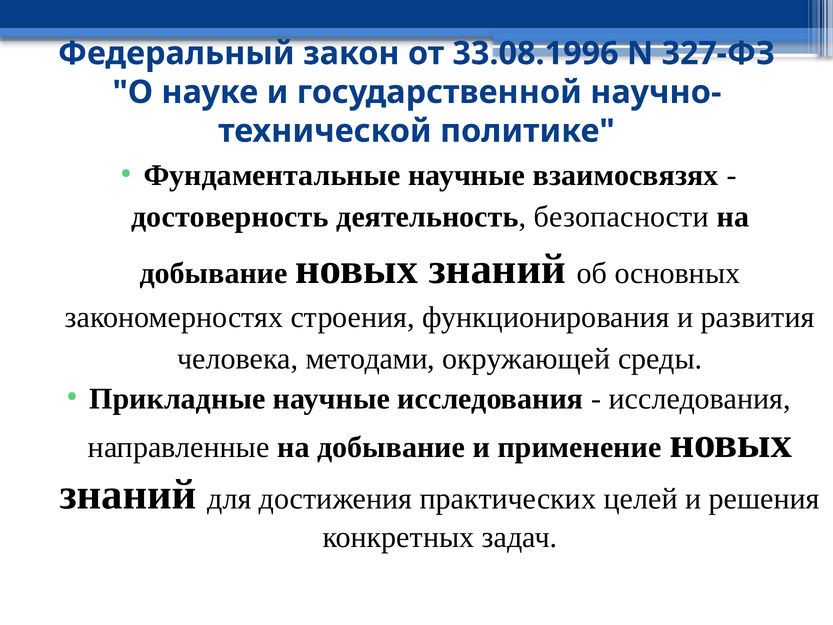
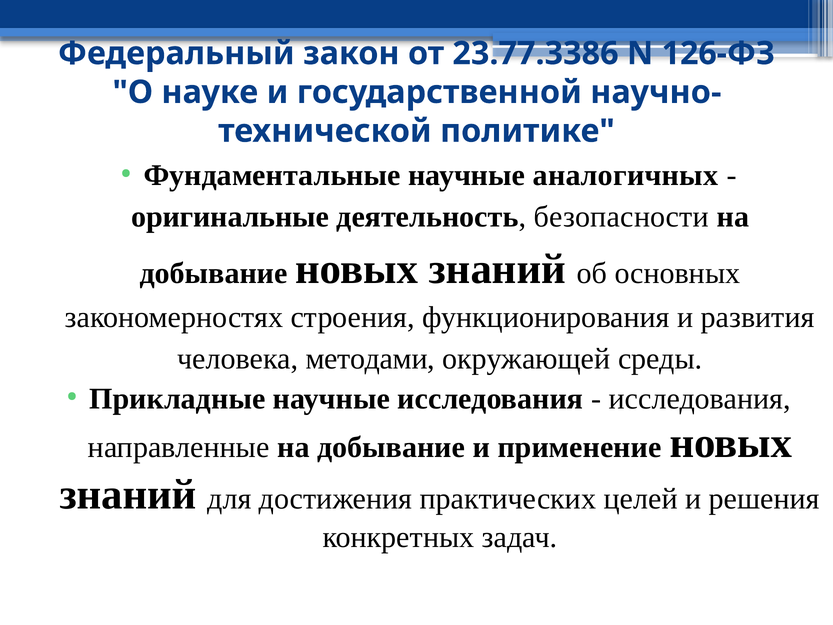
33.08.1996: 33.08.1996 -> 23.77.3386
327-ФЗ: 327-ФЗ -> 126-ФЗ
взаимосвязях: взаимосвязях -> аналогичных
достоверность: достоверность -> оригинальные
